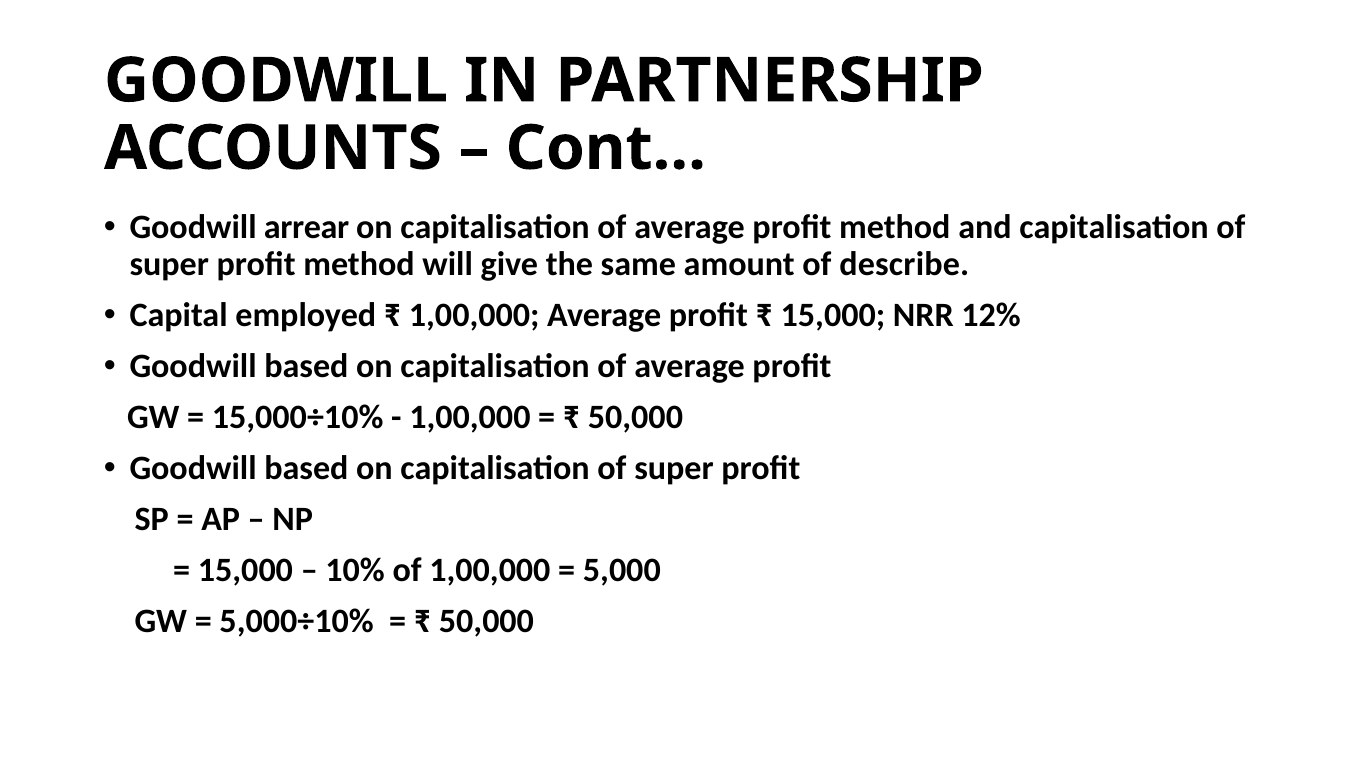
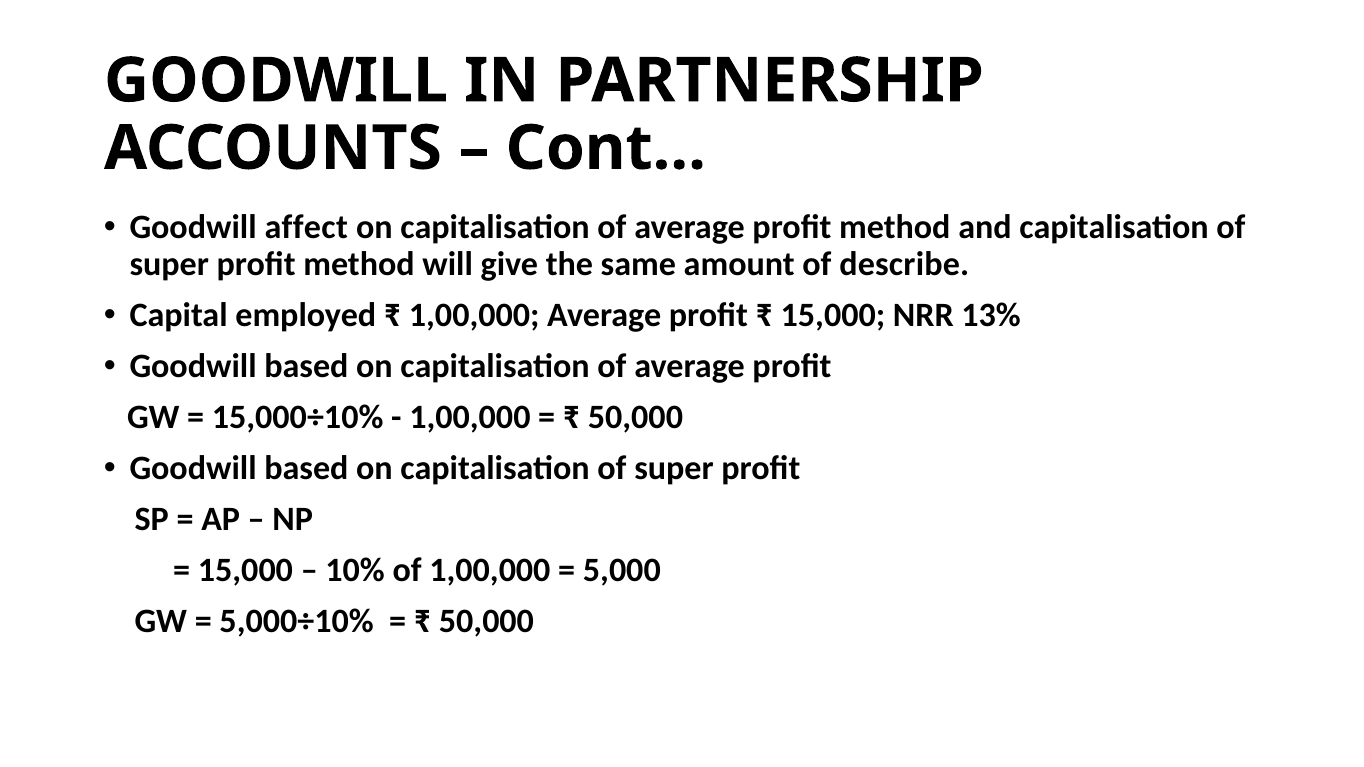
arrear: arrear -> affect
12%: 12% -> 13%
